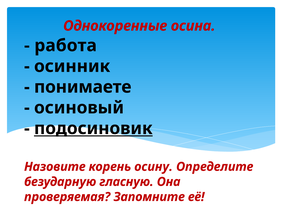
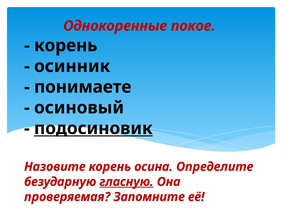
осина: осина -> покое
работа at (66, 45): работа -> корень
осину: осину -> осина
гласную underline: none -> present
